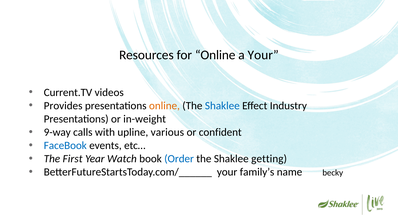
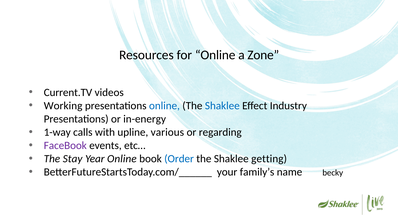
a Your: Your -> Zone
Provides: Provides -> Working
online at (164, 106) colour: orange -> blue
in-weight: in-weight -> in-energy
9-way: 9-way -> 1-way
confident: confident -> regarding
FaceBook colour: blue -> purple
First: First -> Stay
Year Watch: Watch -> Online
